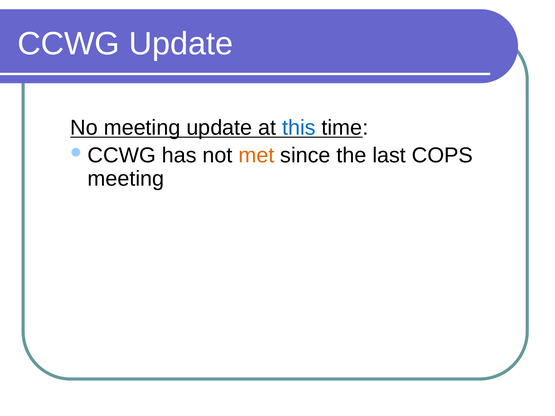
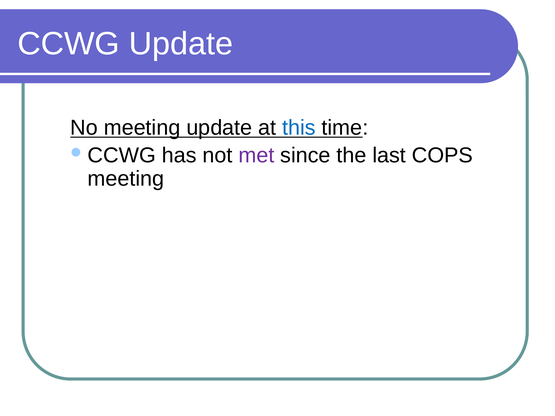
met colour: orange -> purple
